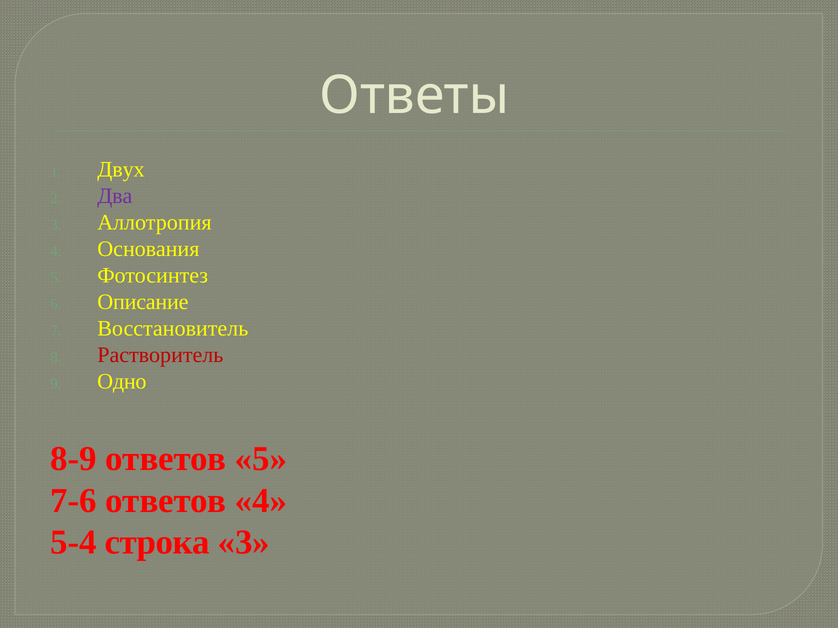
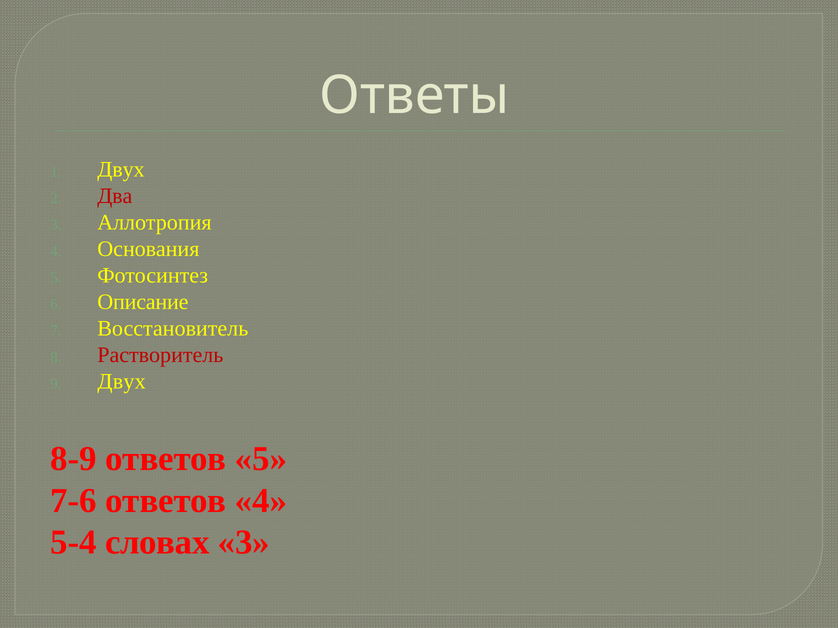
Два colour: purple -> red
Одно at (122, 382): Одно -> Двух
строка: строка -> словах
